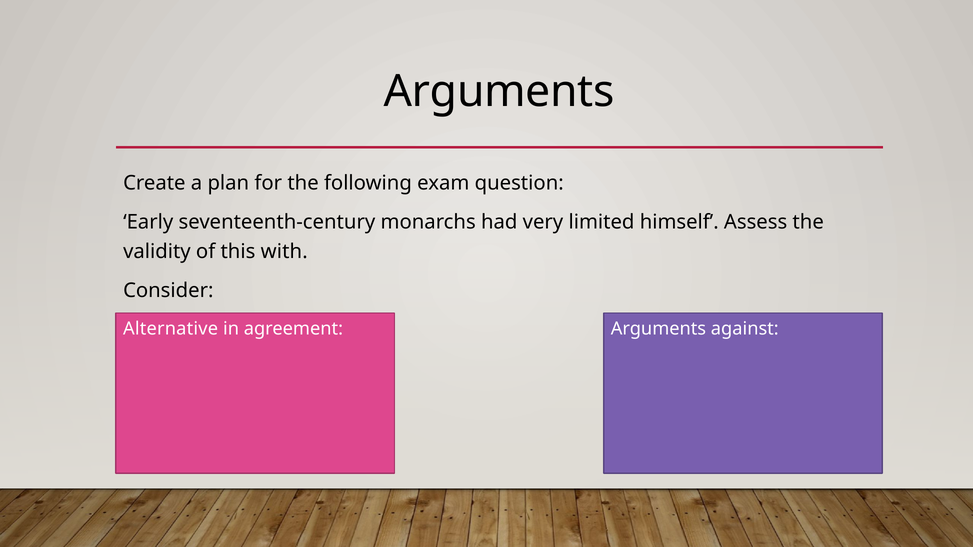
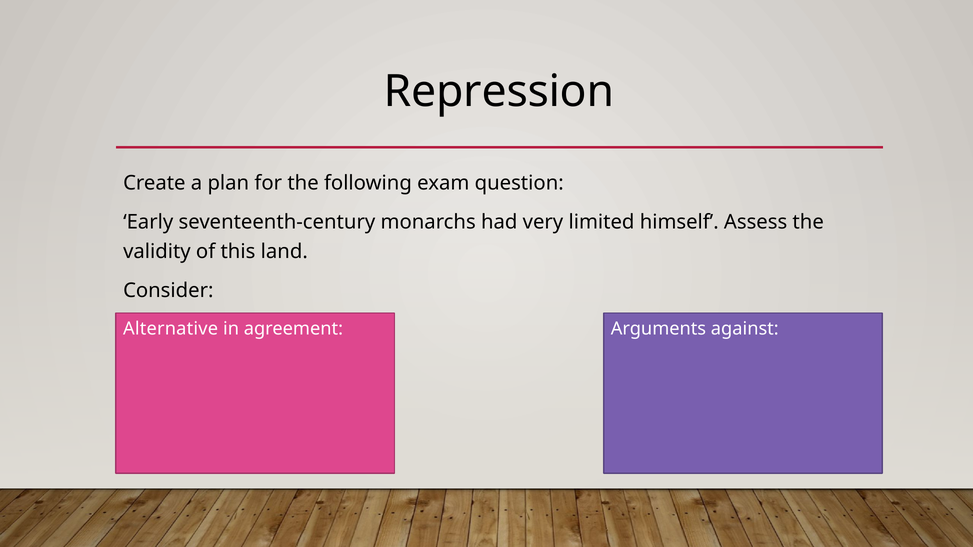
Arguments at (499, 92): Arguments -> Repression
with: with -> land
